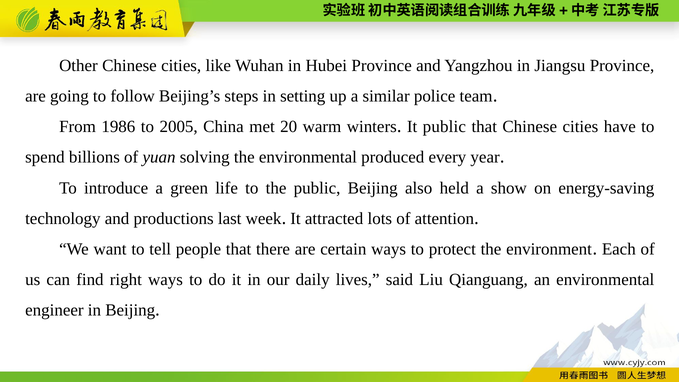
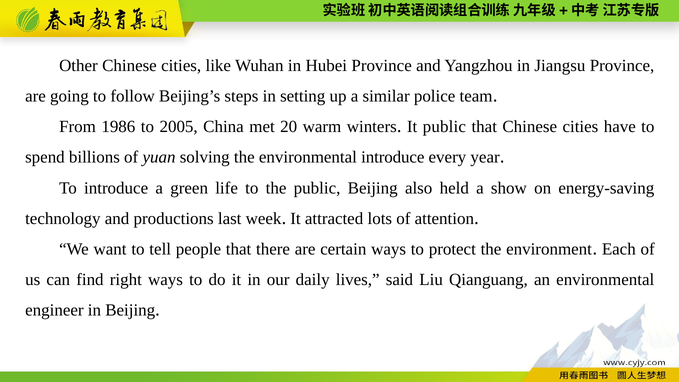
environmental produced: produced -> introduce
